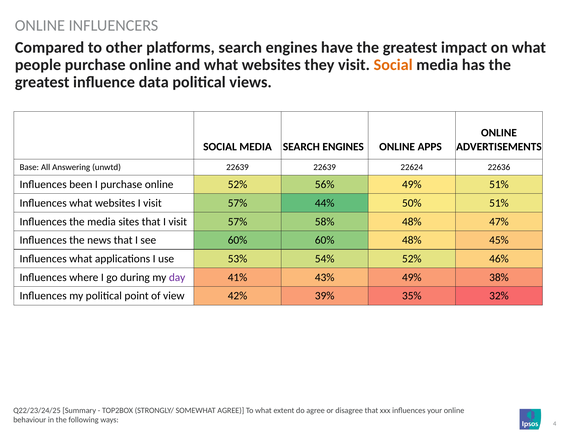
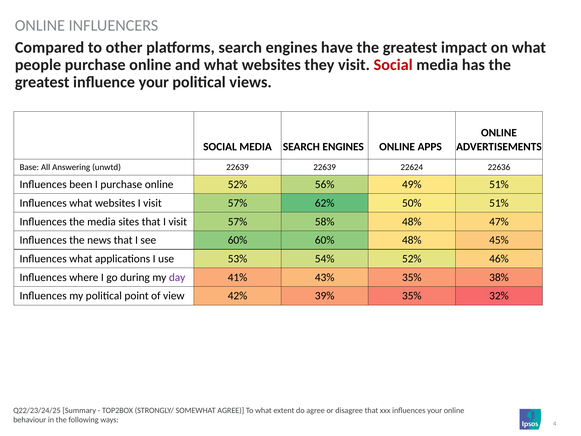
Social at (393, 65) colour: orange -> red
influence data: data -> your
44%: 44% -> 62%
43% 49%: 49% -> 35%
